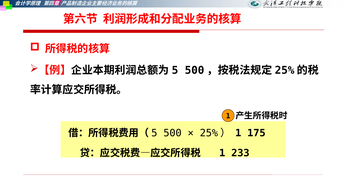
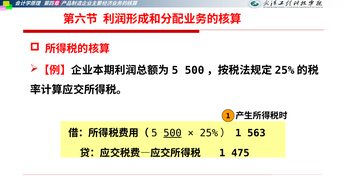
500 underline: none -> present
175: 175 -> 563
233: 233 -> 475
